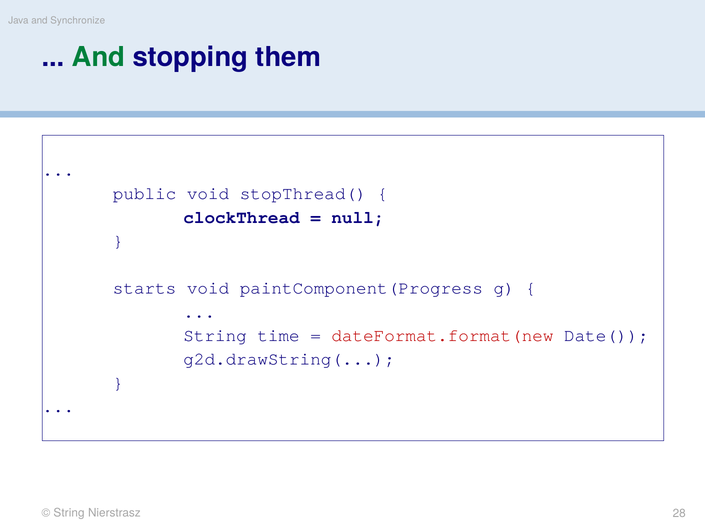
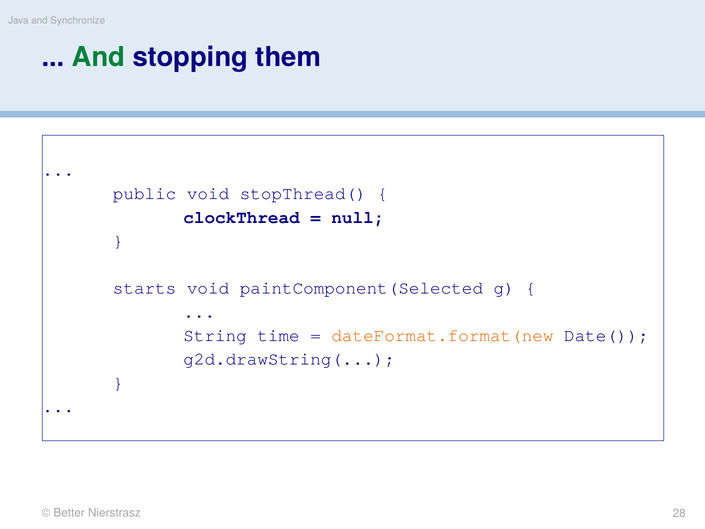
paintComponent(Progress: paintComponent(Progress -> paintComponent(Selected
dateFormat.format(new colour: red -> orange
String at (69, 513): String -> Better
